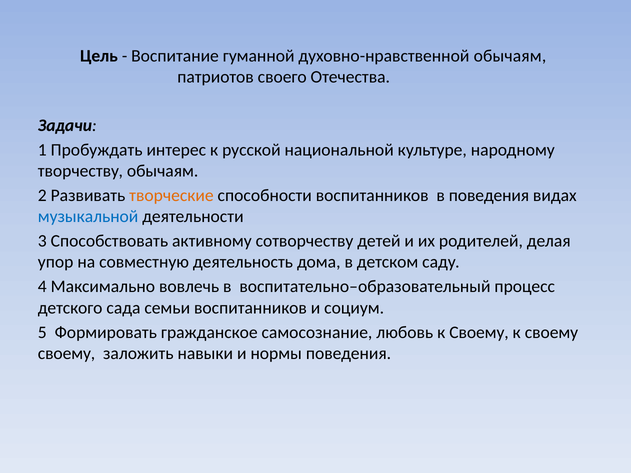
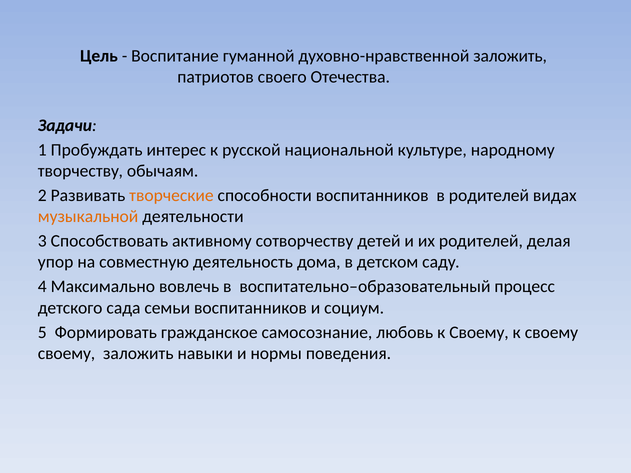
духовно-нравственной обычаям: обычаям -> заложить
в поведения: поведения -> родителей
музыкальной colour: blue -> orange
